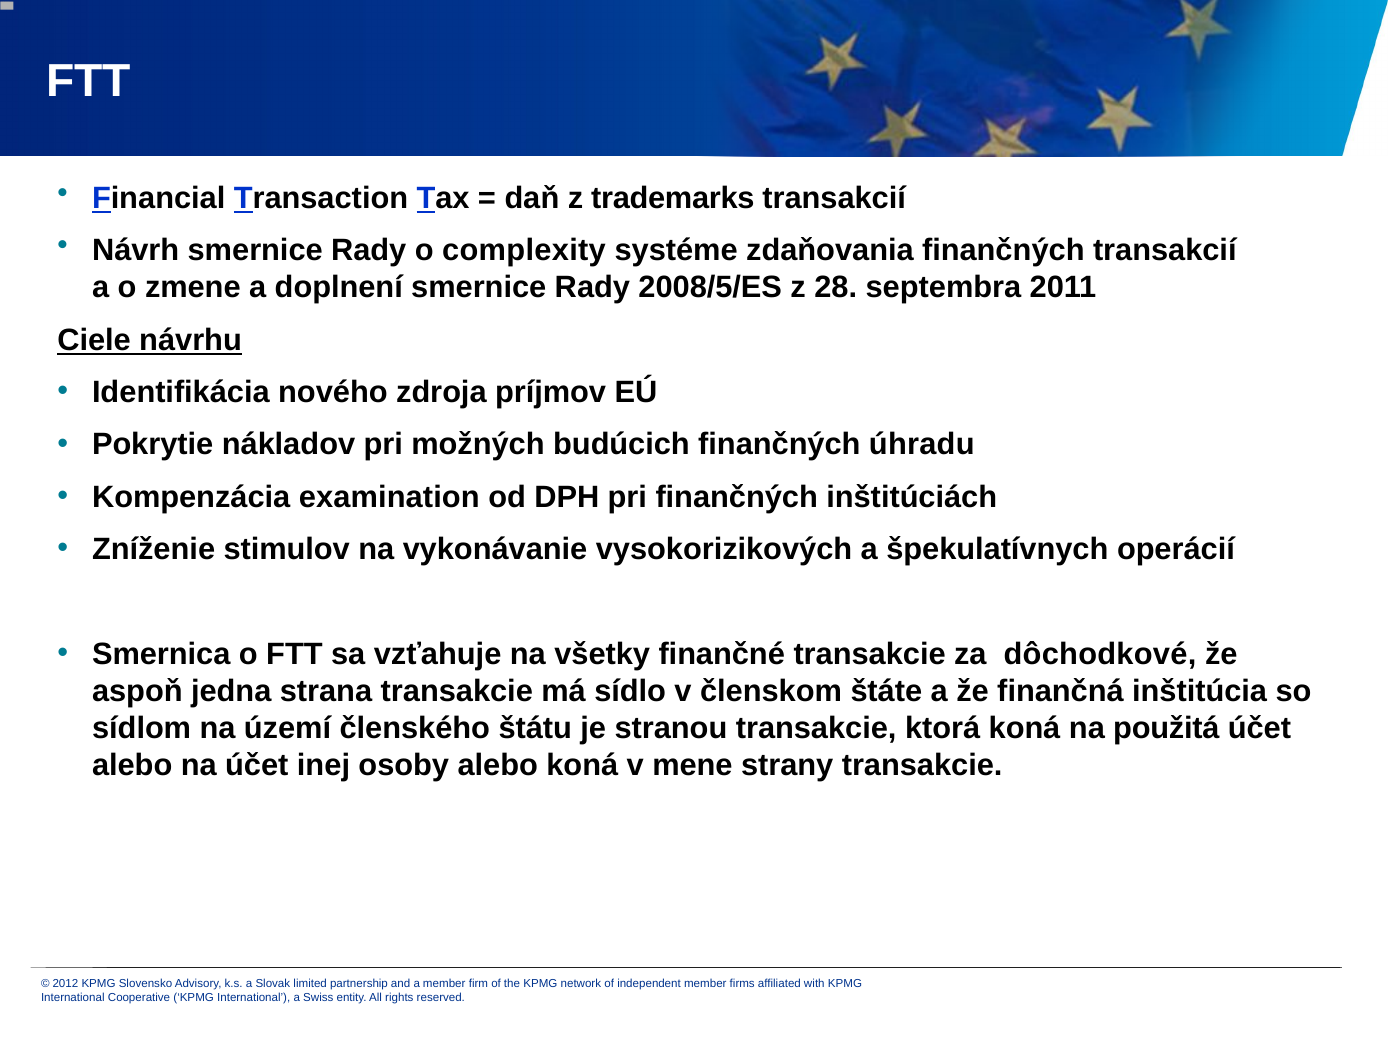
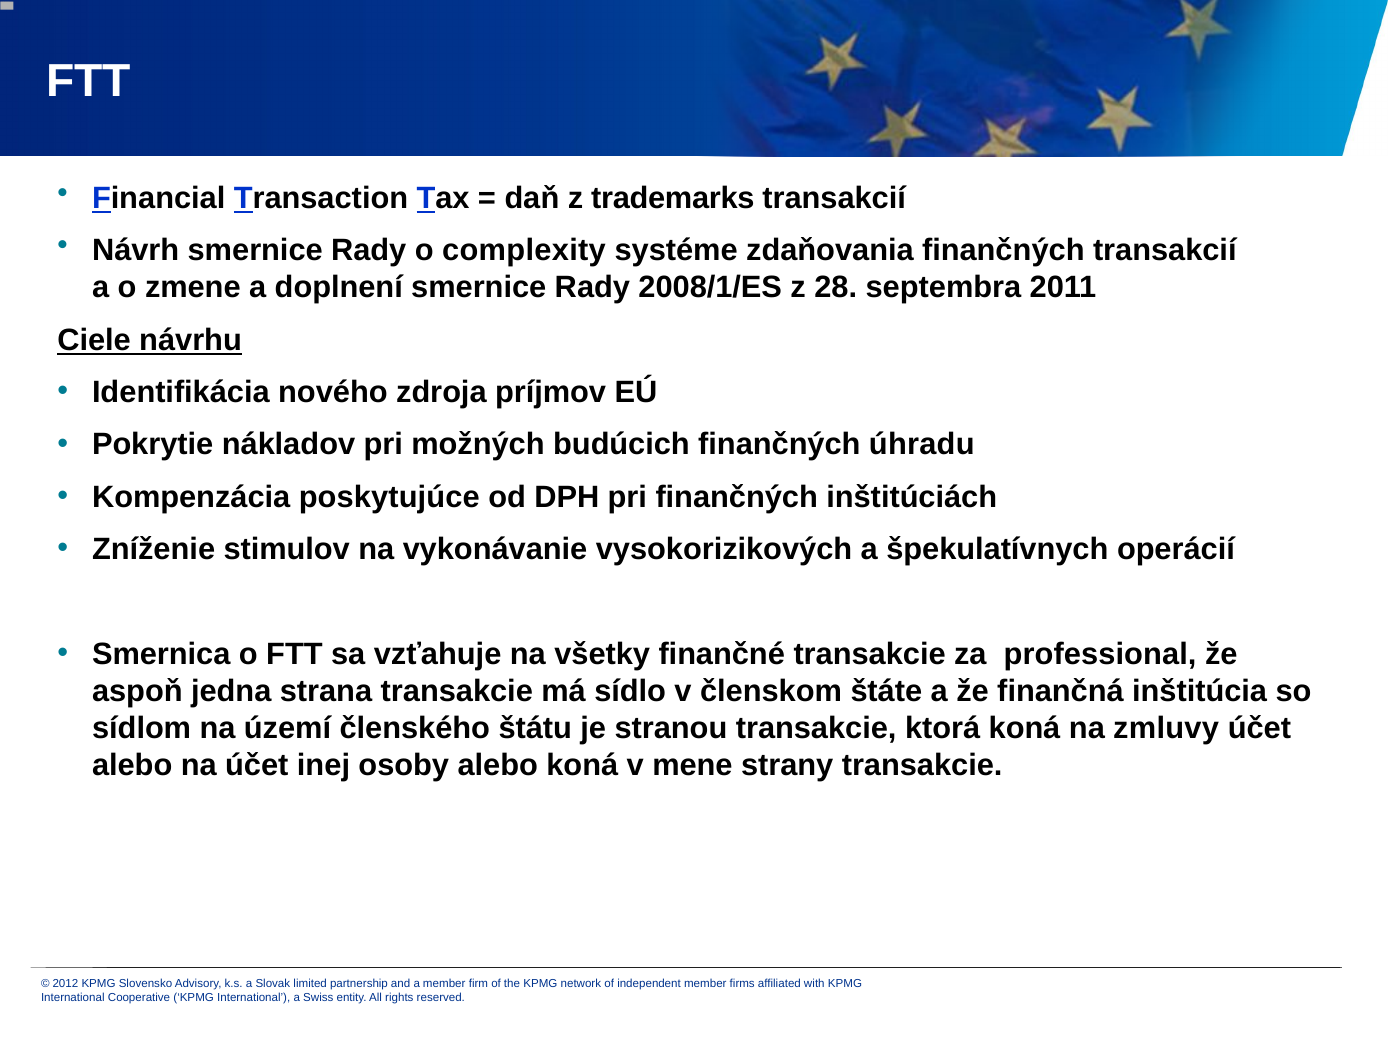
2008/5/ES: 2008/5/ES -> 2008/1/ES
examination: examination -> poskytujúce
dôchodkové: dôchodkové -> professional
použitá: použitá -> zmluvy
